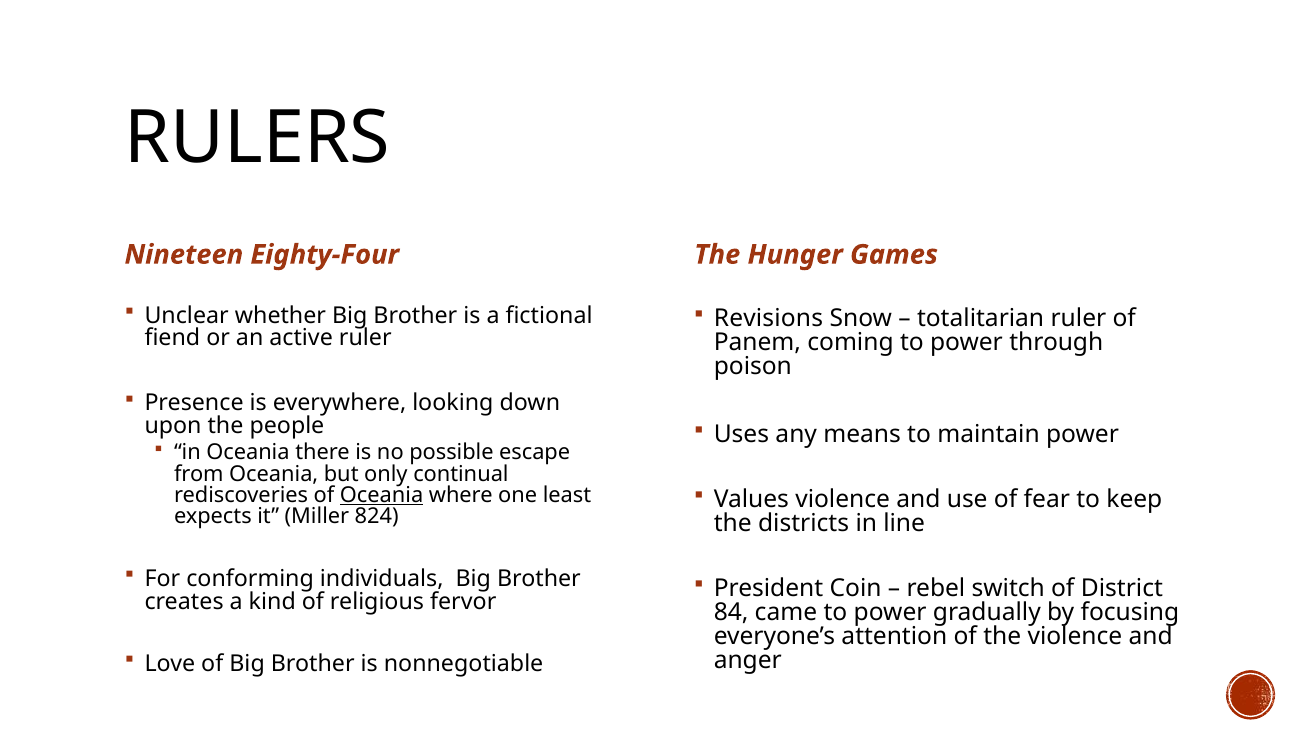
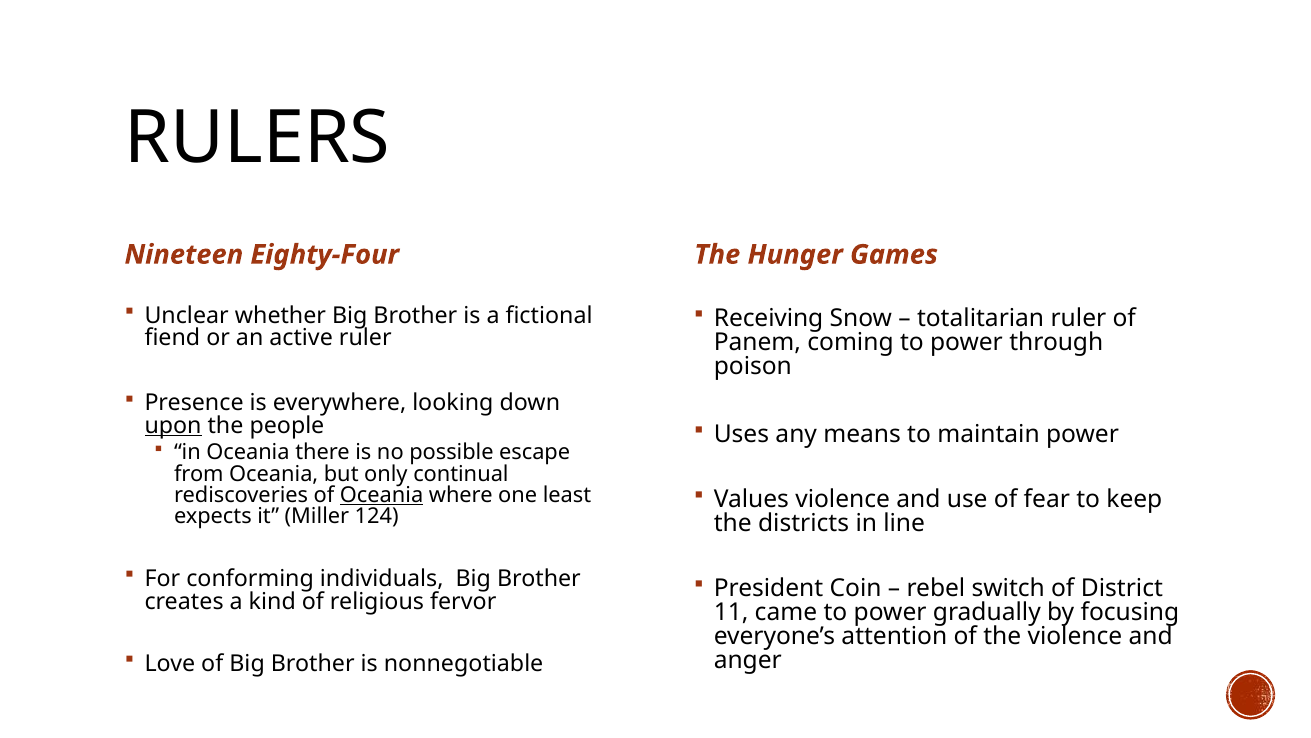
Revisions: Revisions -> Receiving
upon underline: none -> present
824: 824 -> 124
84: 84 -> 11
